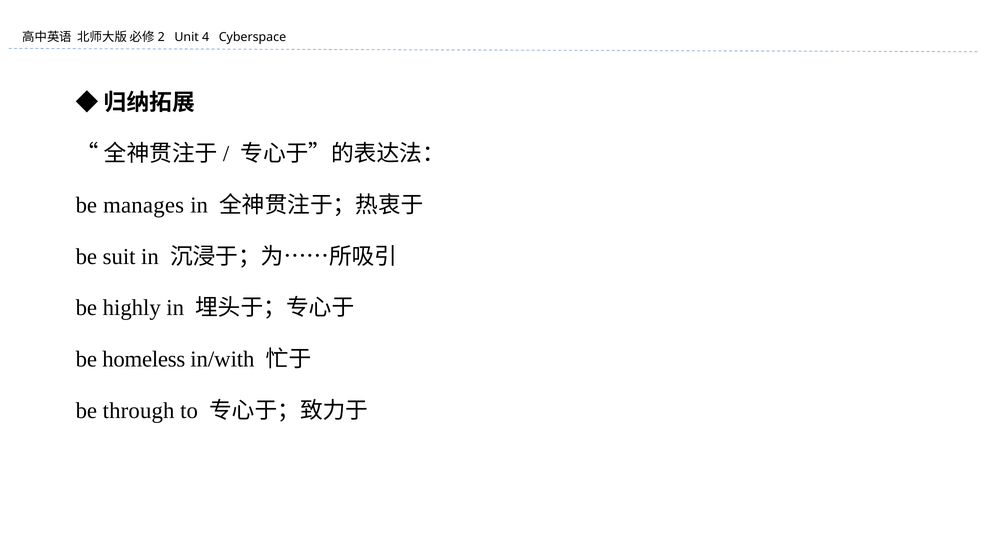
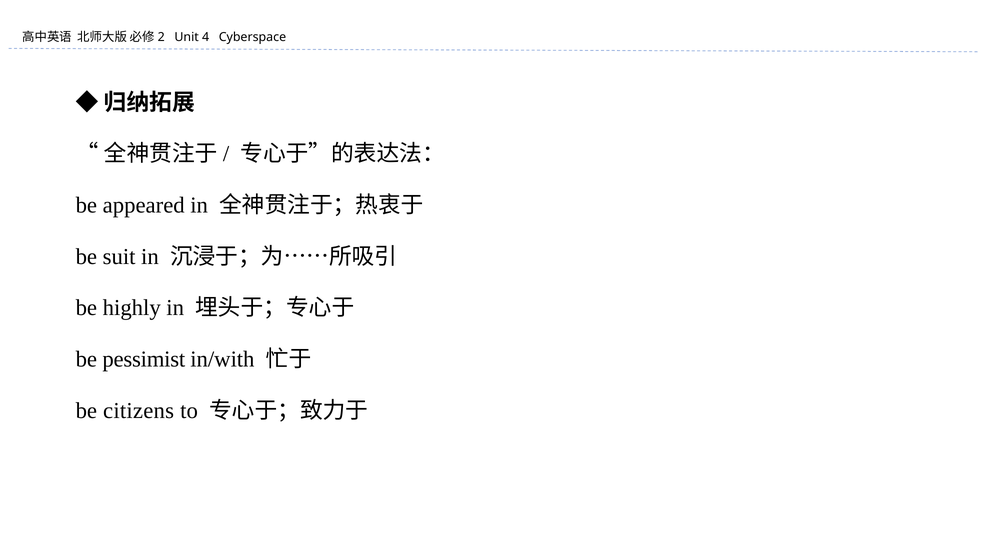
manages: manages -> appeared
homeless: homeless -> pessimist
through: through -> citizens
